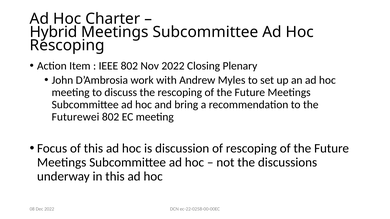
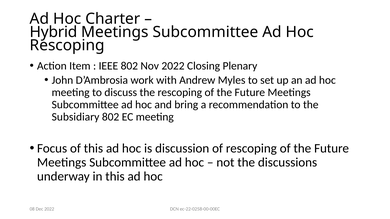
Futurewei: Futurewei -> Subsidiary
